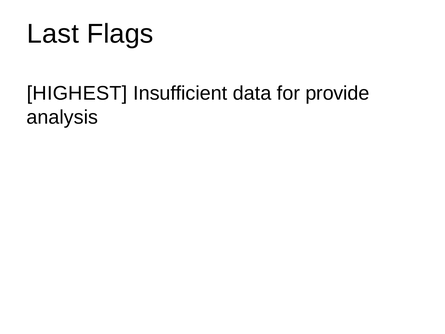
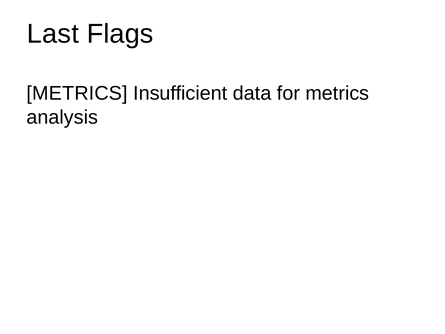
HIGHEST at (77, 93): HIGHEST -> METRICS
for provide: provide -> metrics
